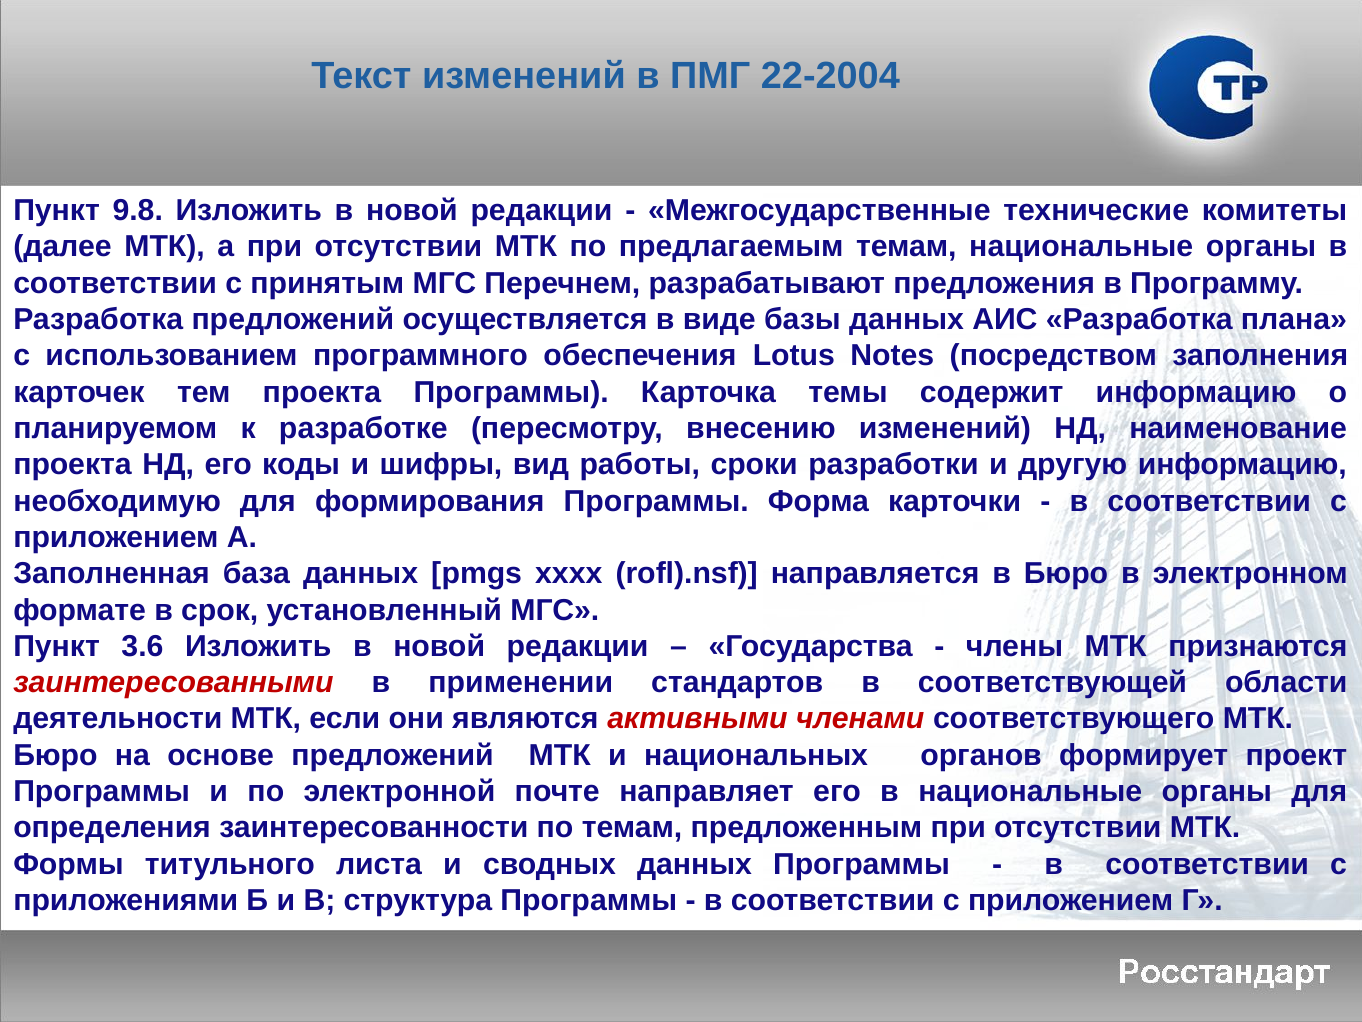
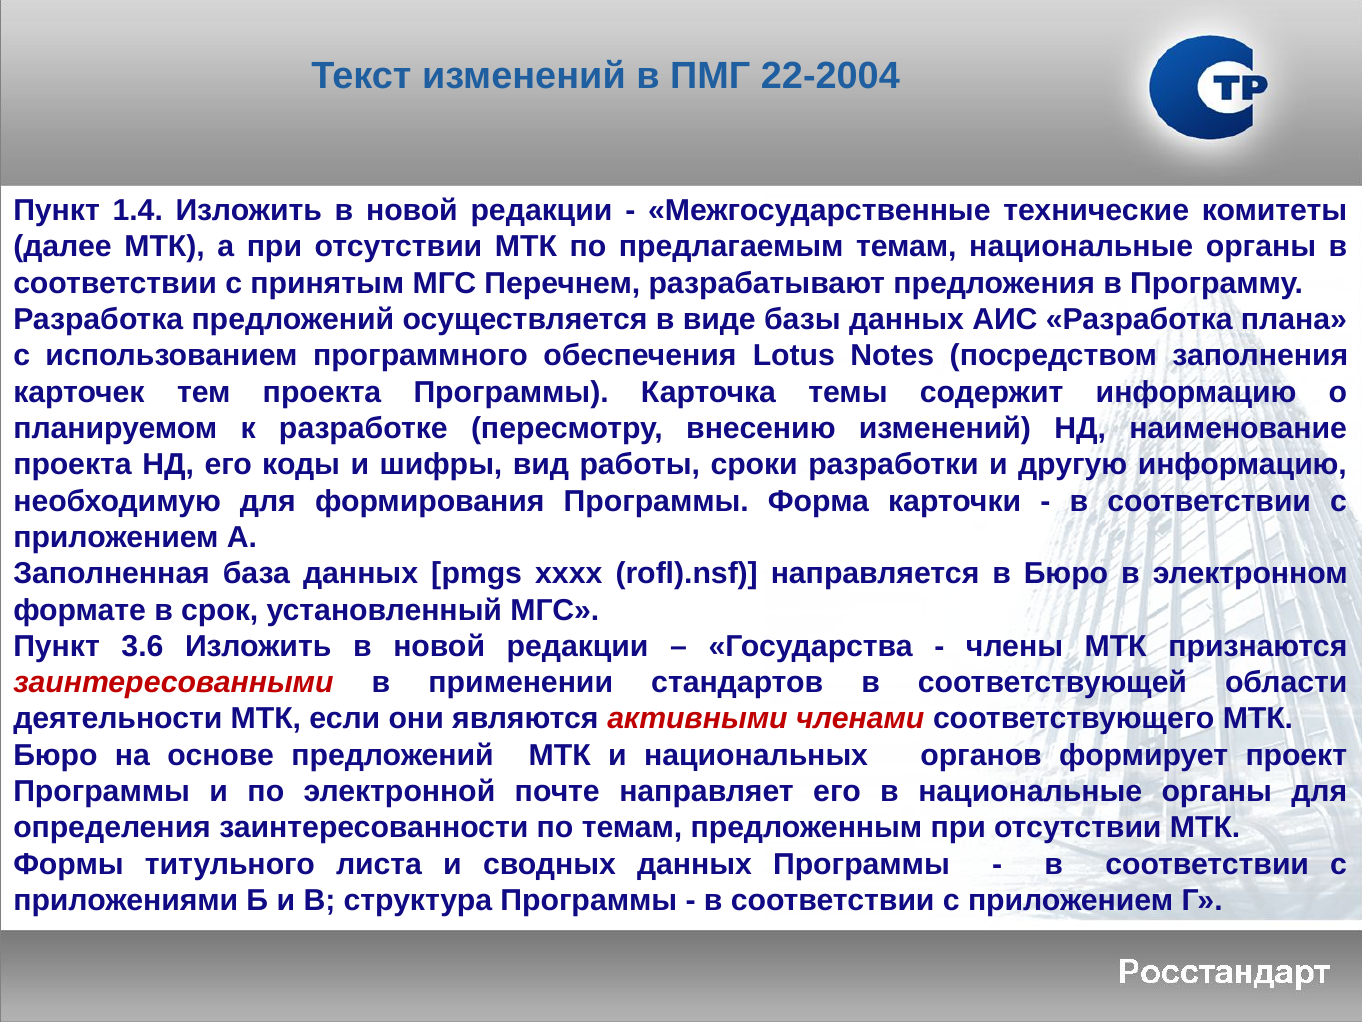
9.8: 9.8 -> 1.4
